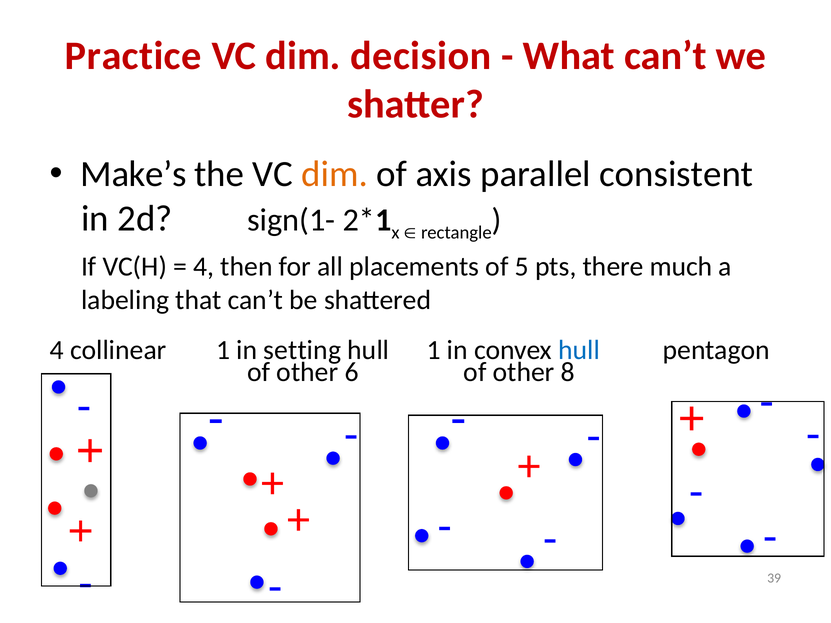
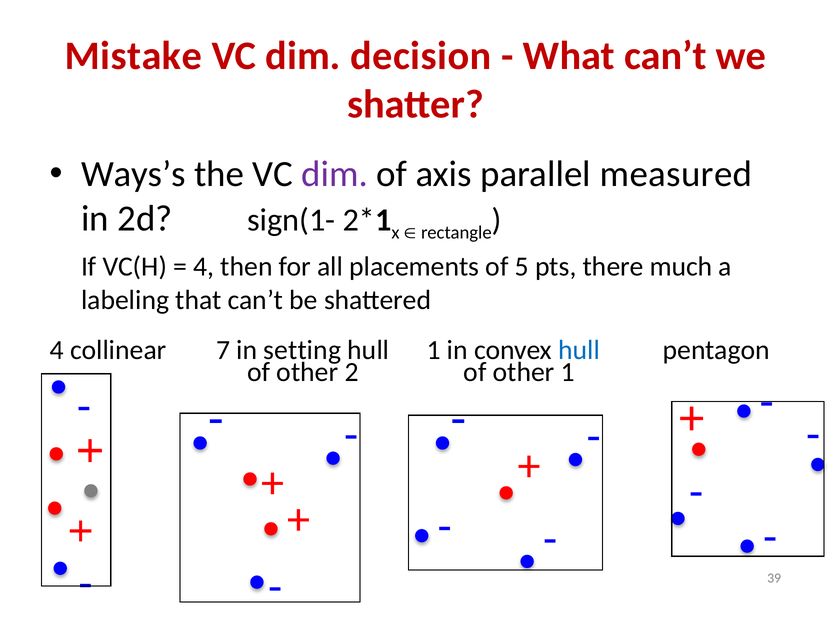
Practice: Practice -> Mistake
Make’s: Make’s -> Ways’s
dim at (335, 174) colour: orange -> purple
consistent: consistent -> measured
collinear 1: 1 -> 7
6: 6 -> 2
other 8: 8 -> 1
